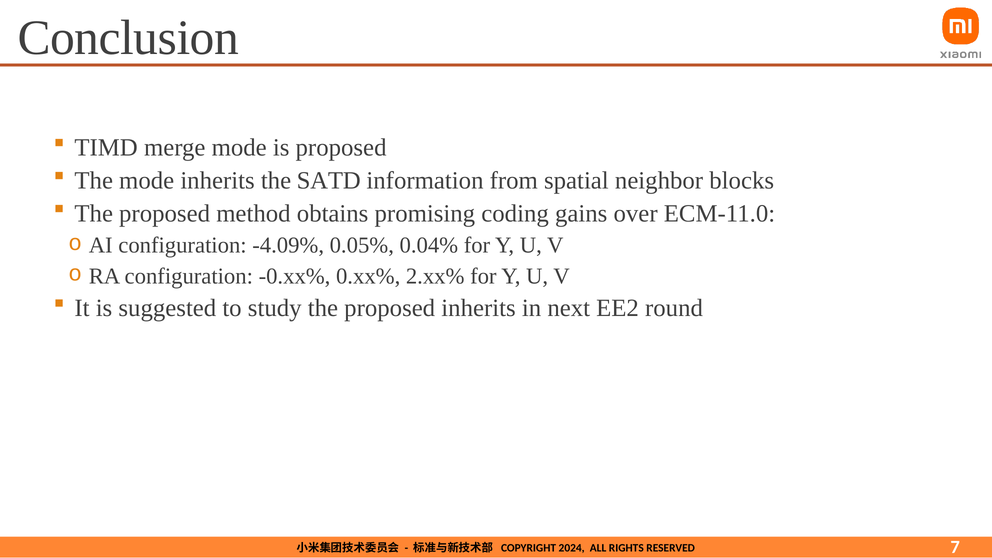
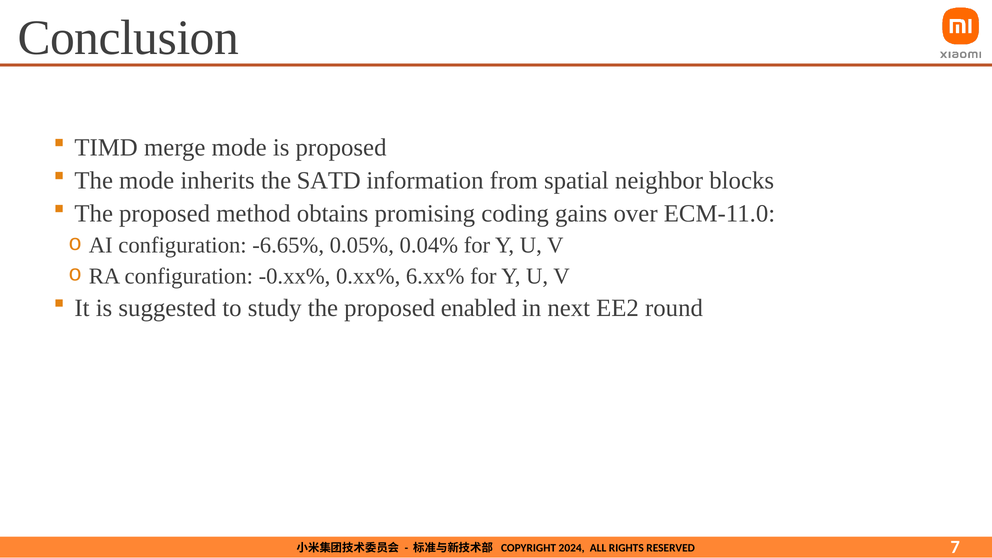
-4.09%: -4.09% -> -6.65%
2.xx%: 2.xx% -> 6.xx%
proposed inherits: inherits -> enabled
